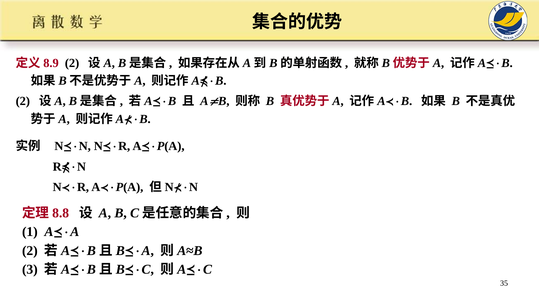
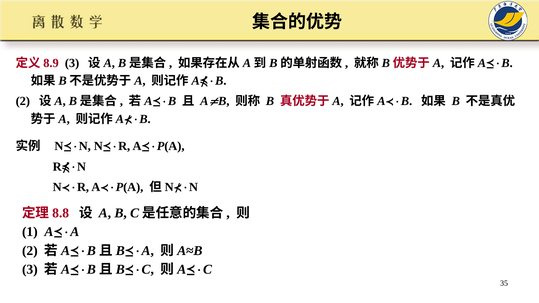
2 at (72, 63): 2 -> 3
